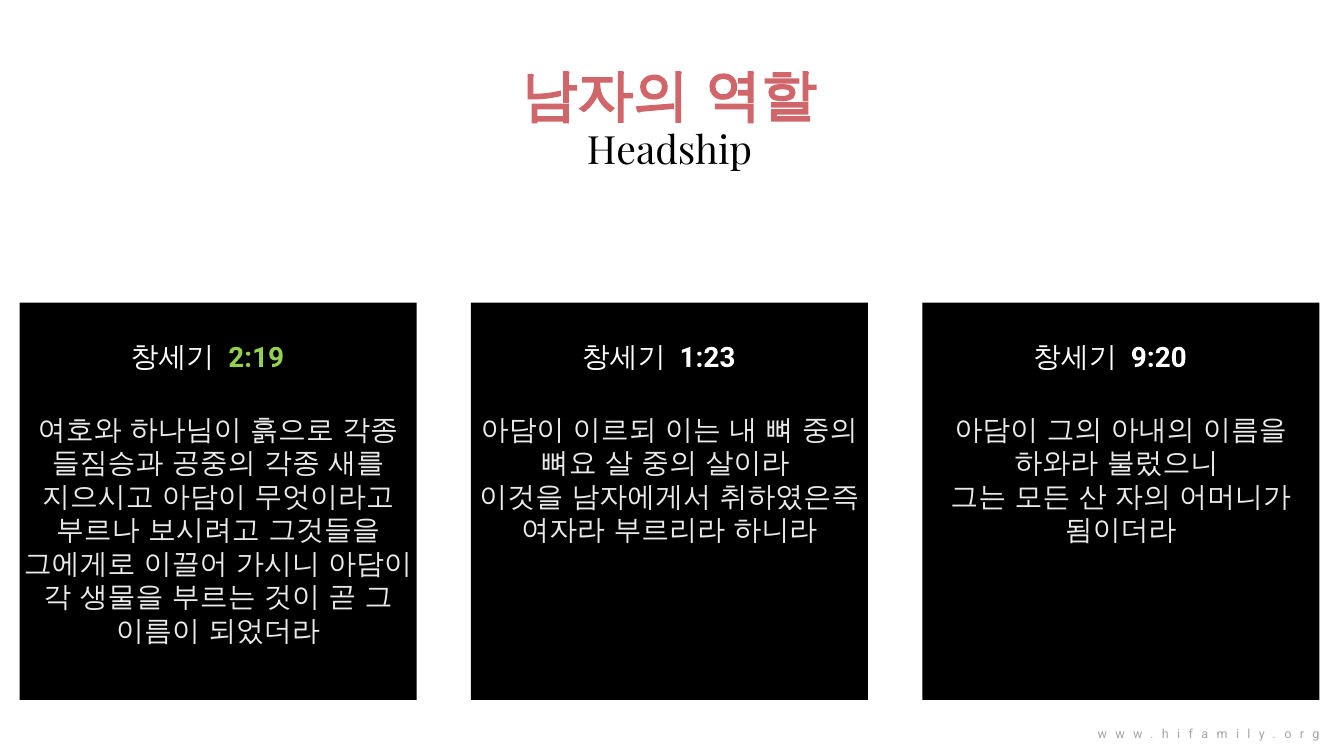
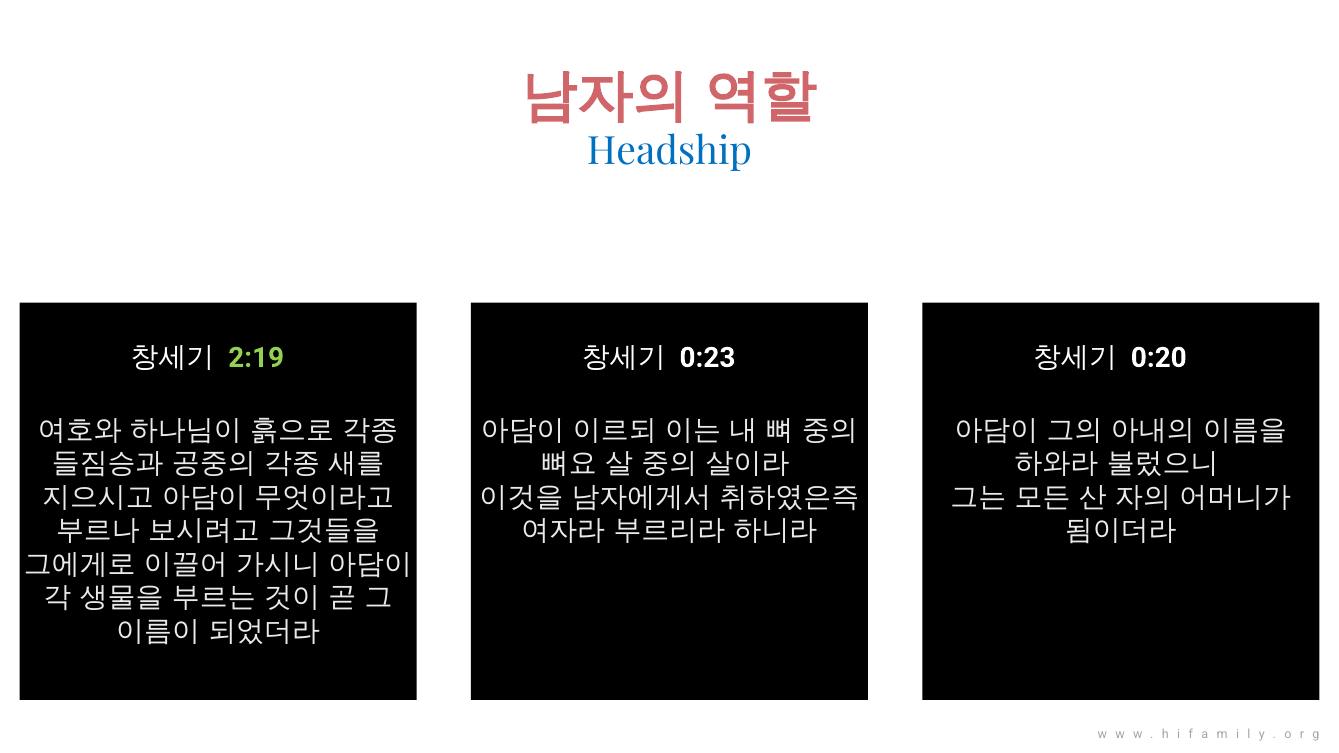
Headship colour: black -> blue
1:23: 1:23 -> 0:23
9:20: 9:20 -> 0:20
